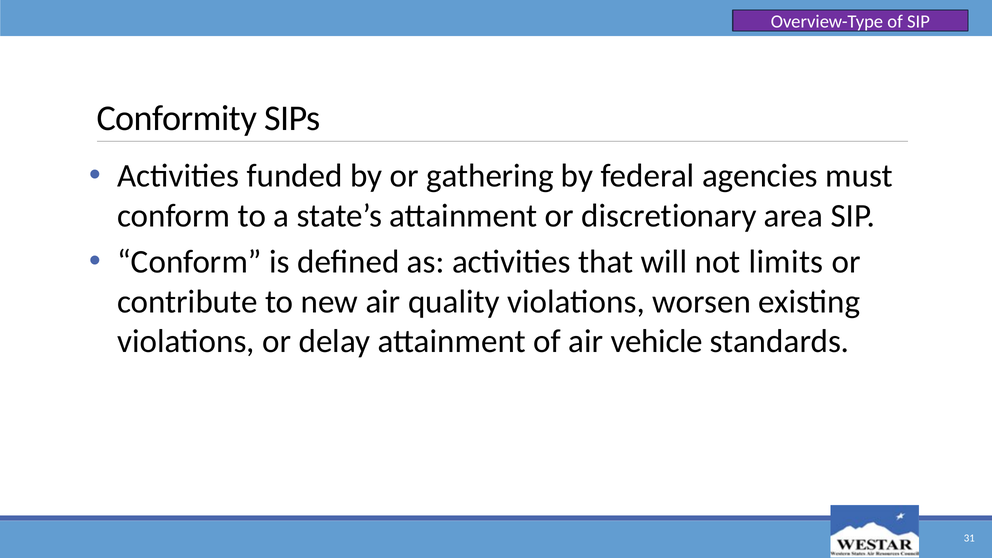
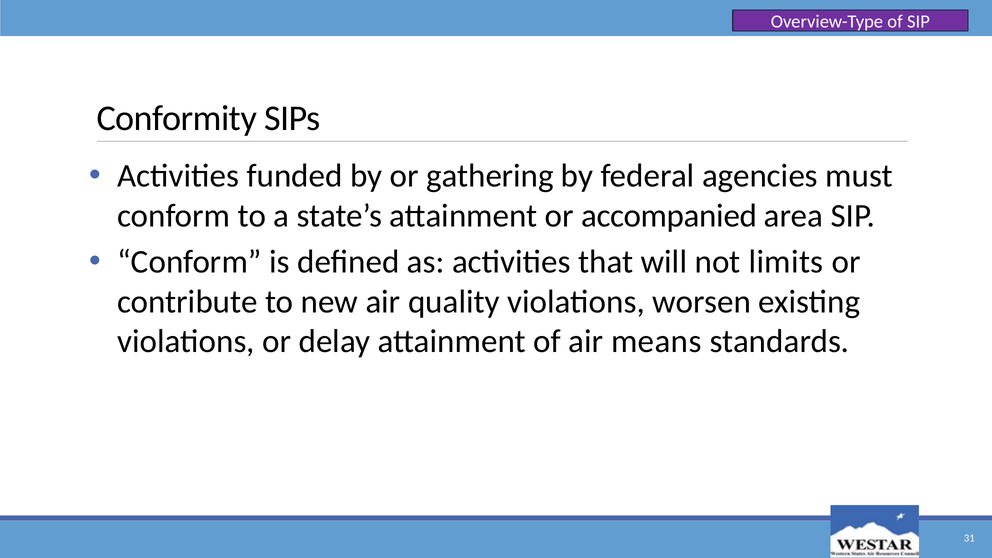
discretionary: discretionary -> accompanied
vehicle: vehicle -> means
